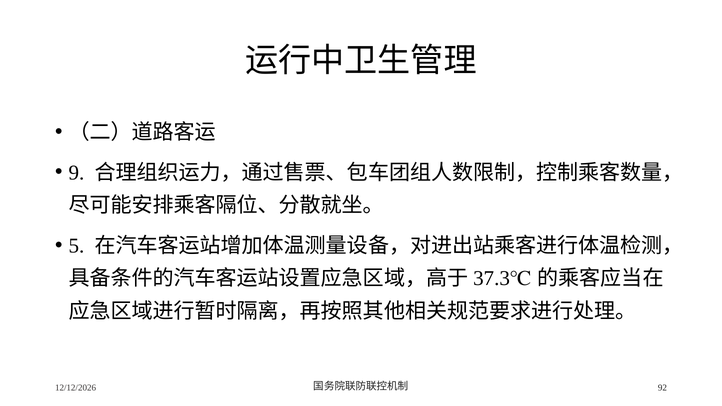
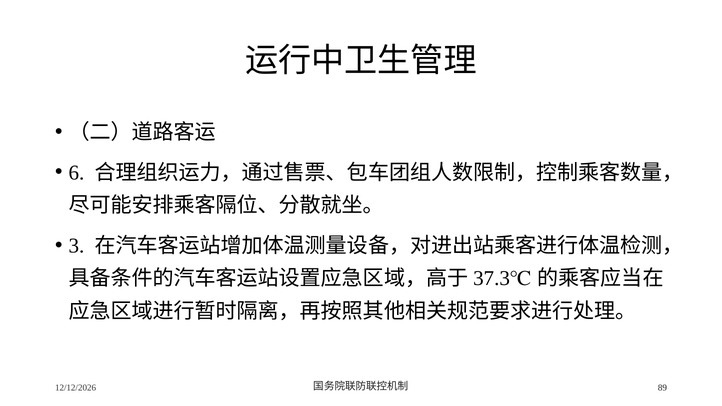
9: 9 -> 6
5: 5 -> 3
92: 92 -> 89
